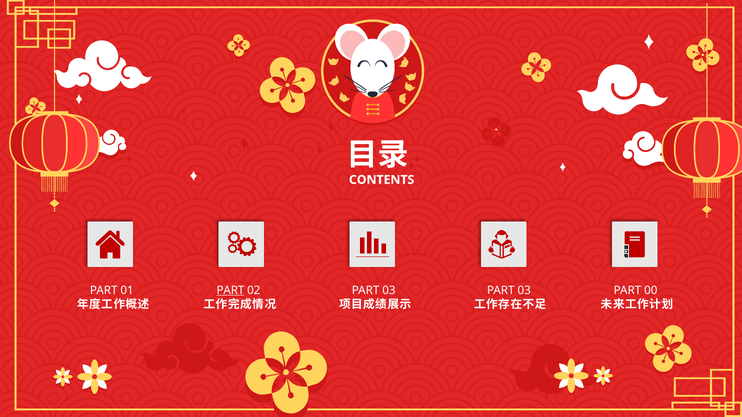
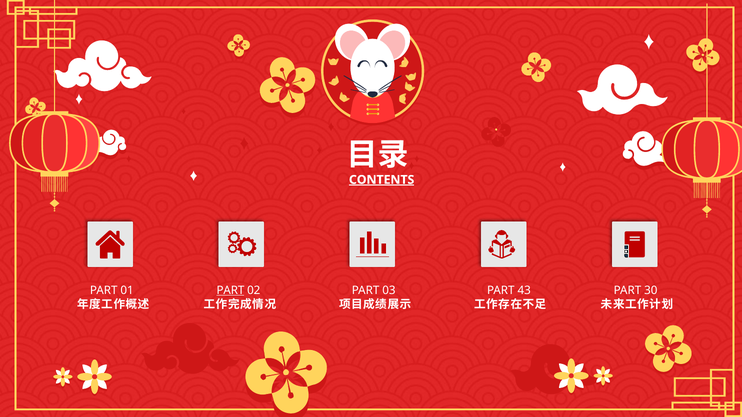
CONTENTS underline: none -> present
03 at (524, 291): 03 -> 43
00: 00 -> 30
